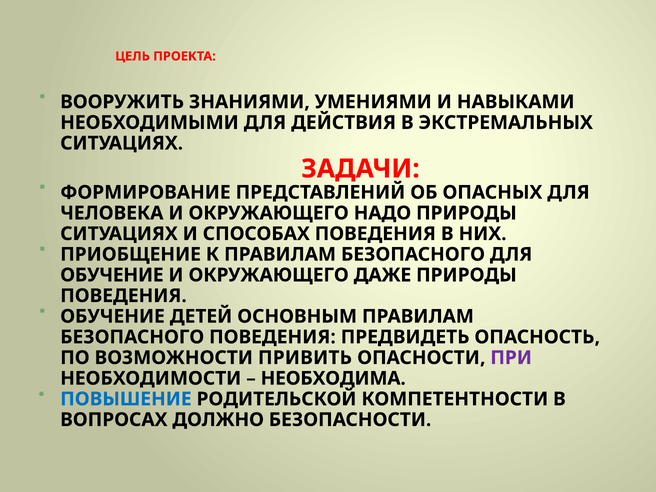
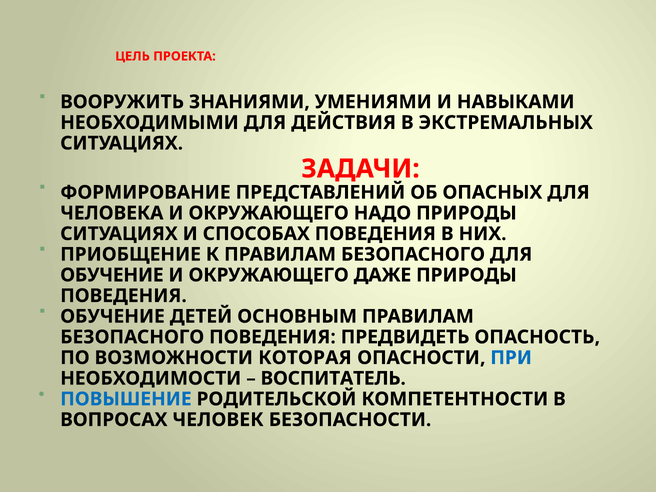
ПРИВИТЬ: ПРИВИТЬ -> КОТОРАЯ
ПРИ colour: purple -> blue
НЕОБХОДИМА: НЕОБХОДИМА -> ВОСПИТАТЕЛЬ
ДОЛЖНО: ДОЛЖНО -> ЧЕЛОВЕК
